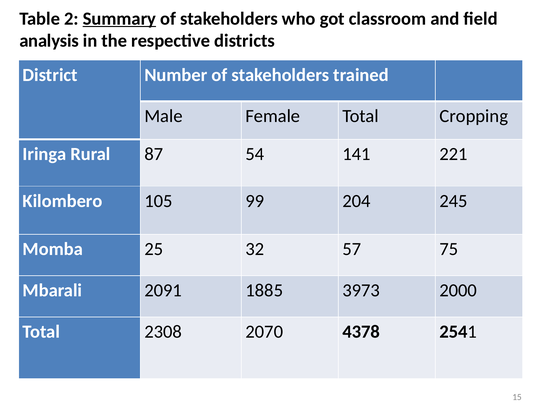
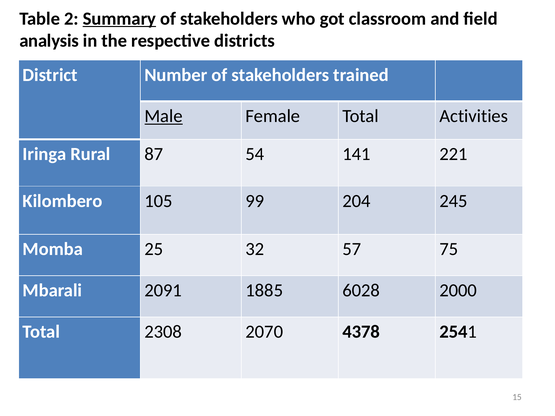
Male underline: none -> present
Cropping: Cropping -> Activities
3973: 3973 -> 6028
